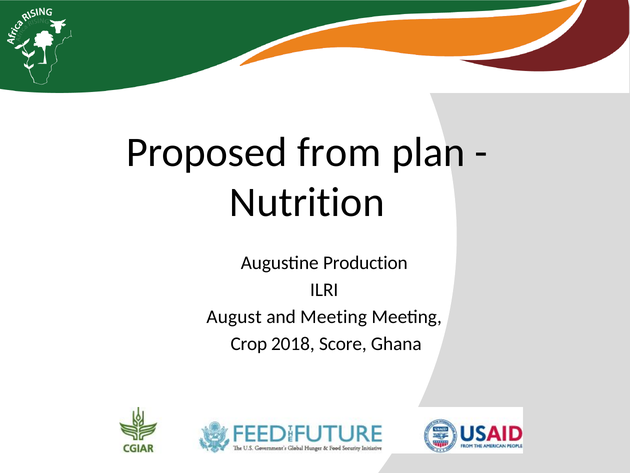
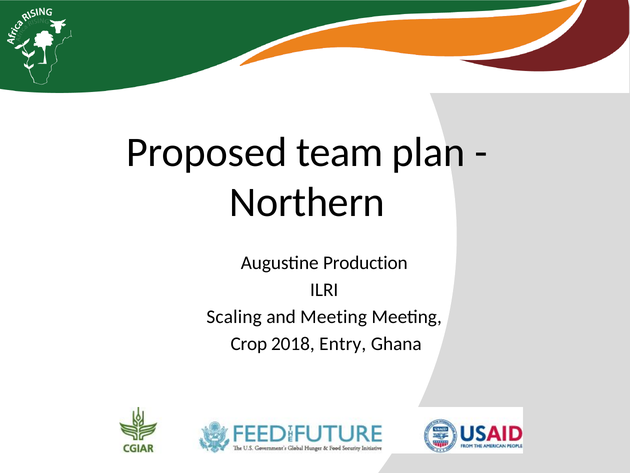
from: from -> team
Nutrition: Nutrition -> Northern
August: August -> Scaling
Score: Score -> Entry
